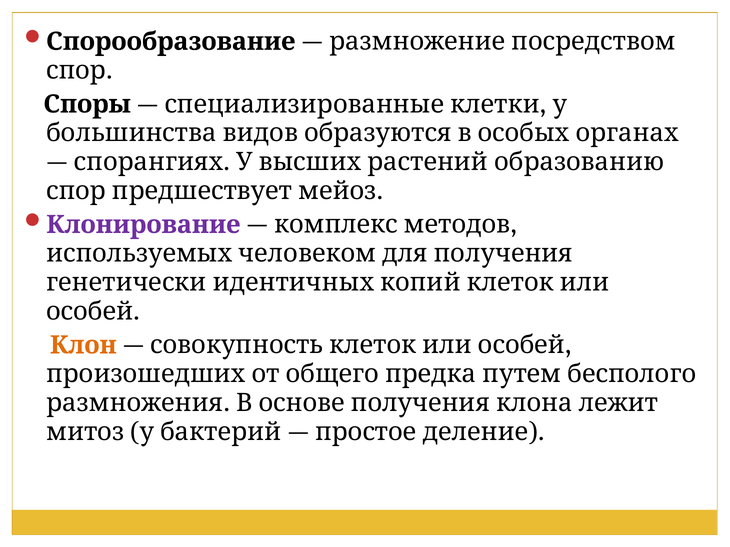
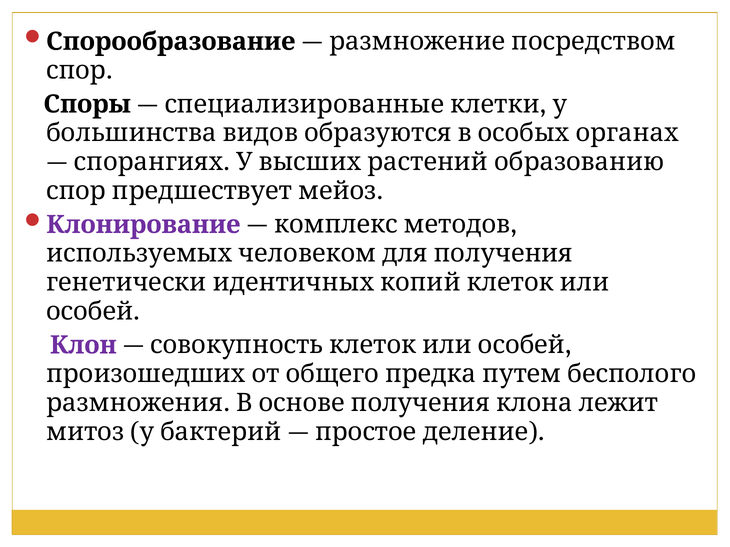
Клон colour: orange -> purple
